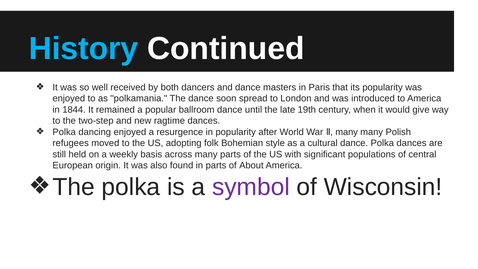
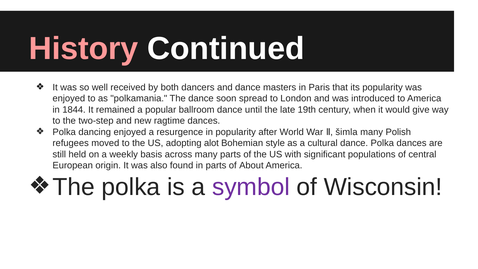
History colour: light blue -> pink
many at (347, 132): many -> šimla
folk: folk -> alot
